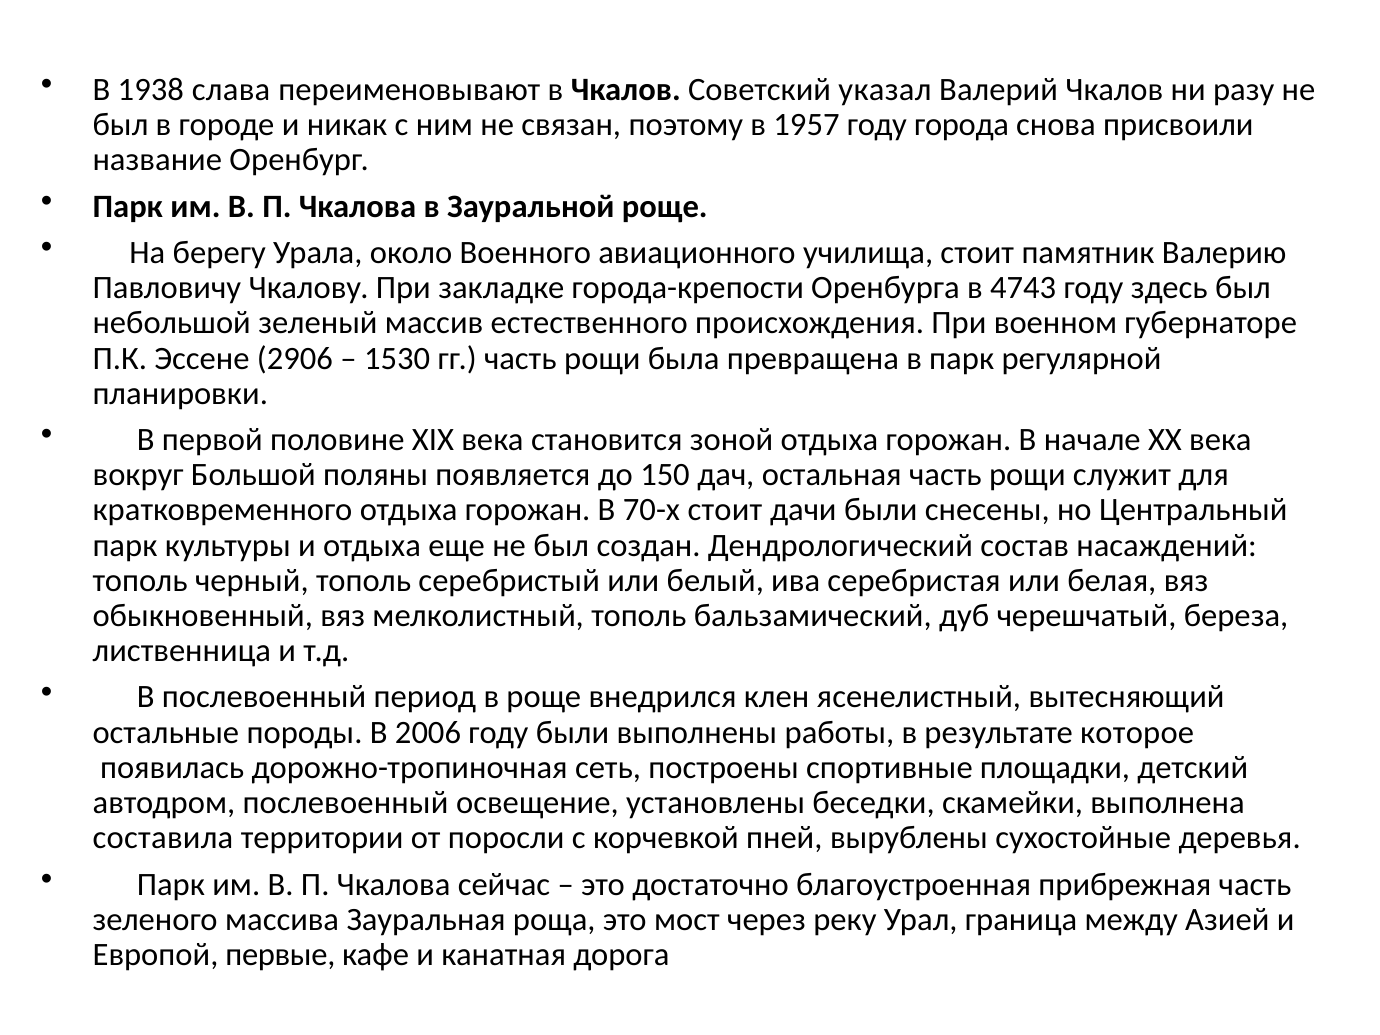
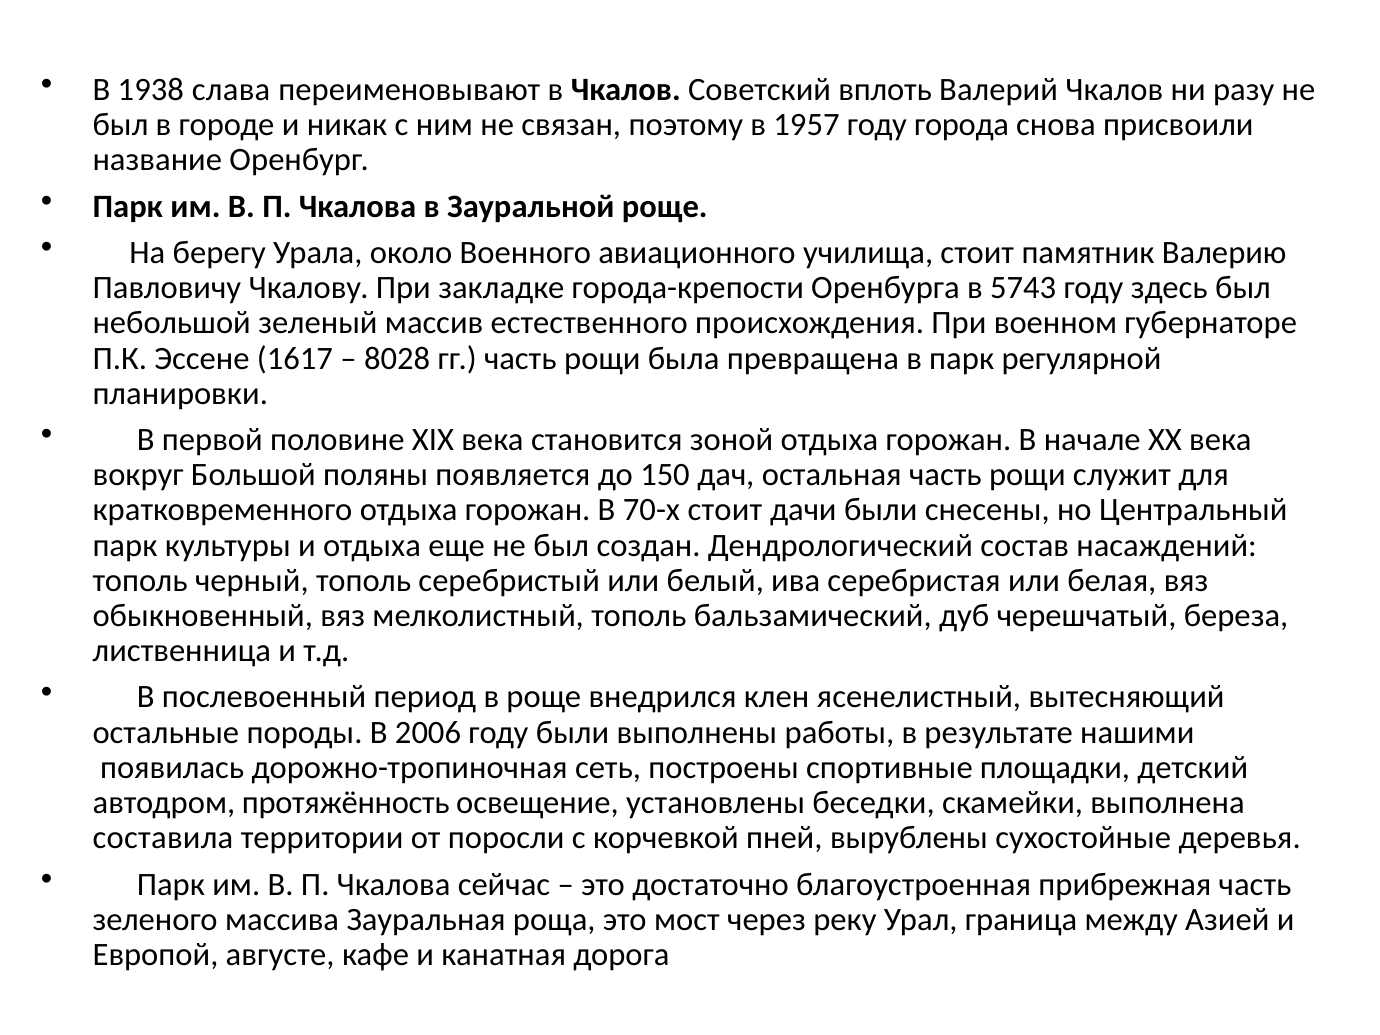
указал: указал -> вплоть
4743: 4743 -> 5743
2906: 2906 -> 1617
1530: 1530 -> 8028
которое: которое -> нашими
автодром послевоенный: послевоенный -> протяжённость
первые: первые -> августе
